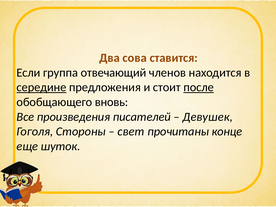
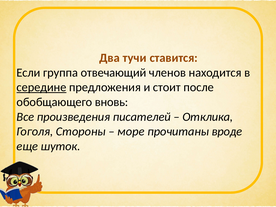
сова: сова -> тучи
после underline: present -> none
Девушек: Девушек -> Отклика
свет: свет -> море
конце: конце -> вроде
